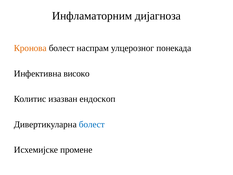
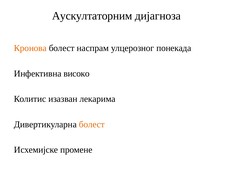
Инфламаторним: Инфламаторним -> Аускултаторним
ендоскоп: ендоскоп -> лекарима
болест at (92, 124) colour: blue -> orange
